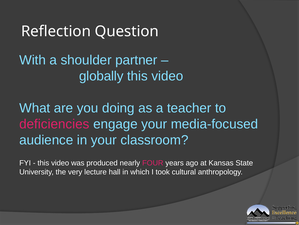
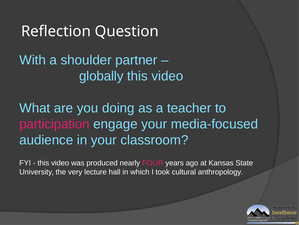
deficiencies: deficiencies -> participation
